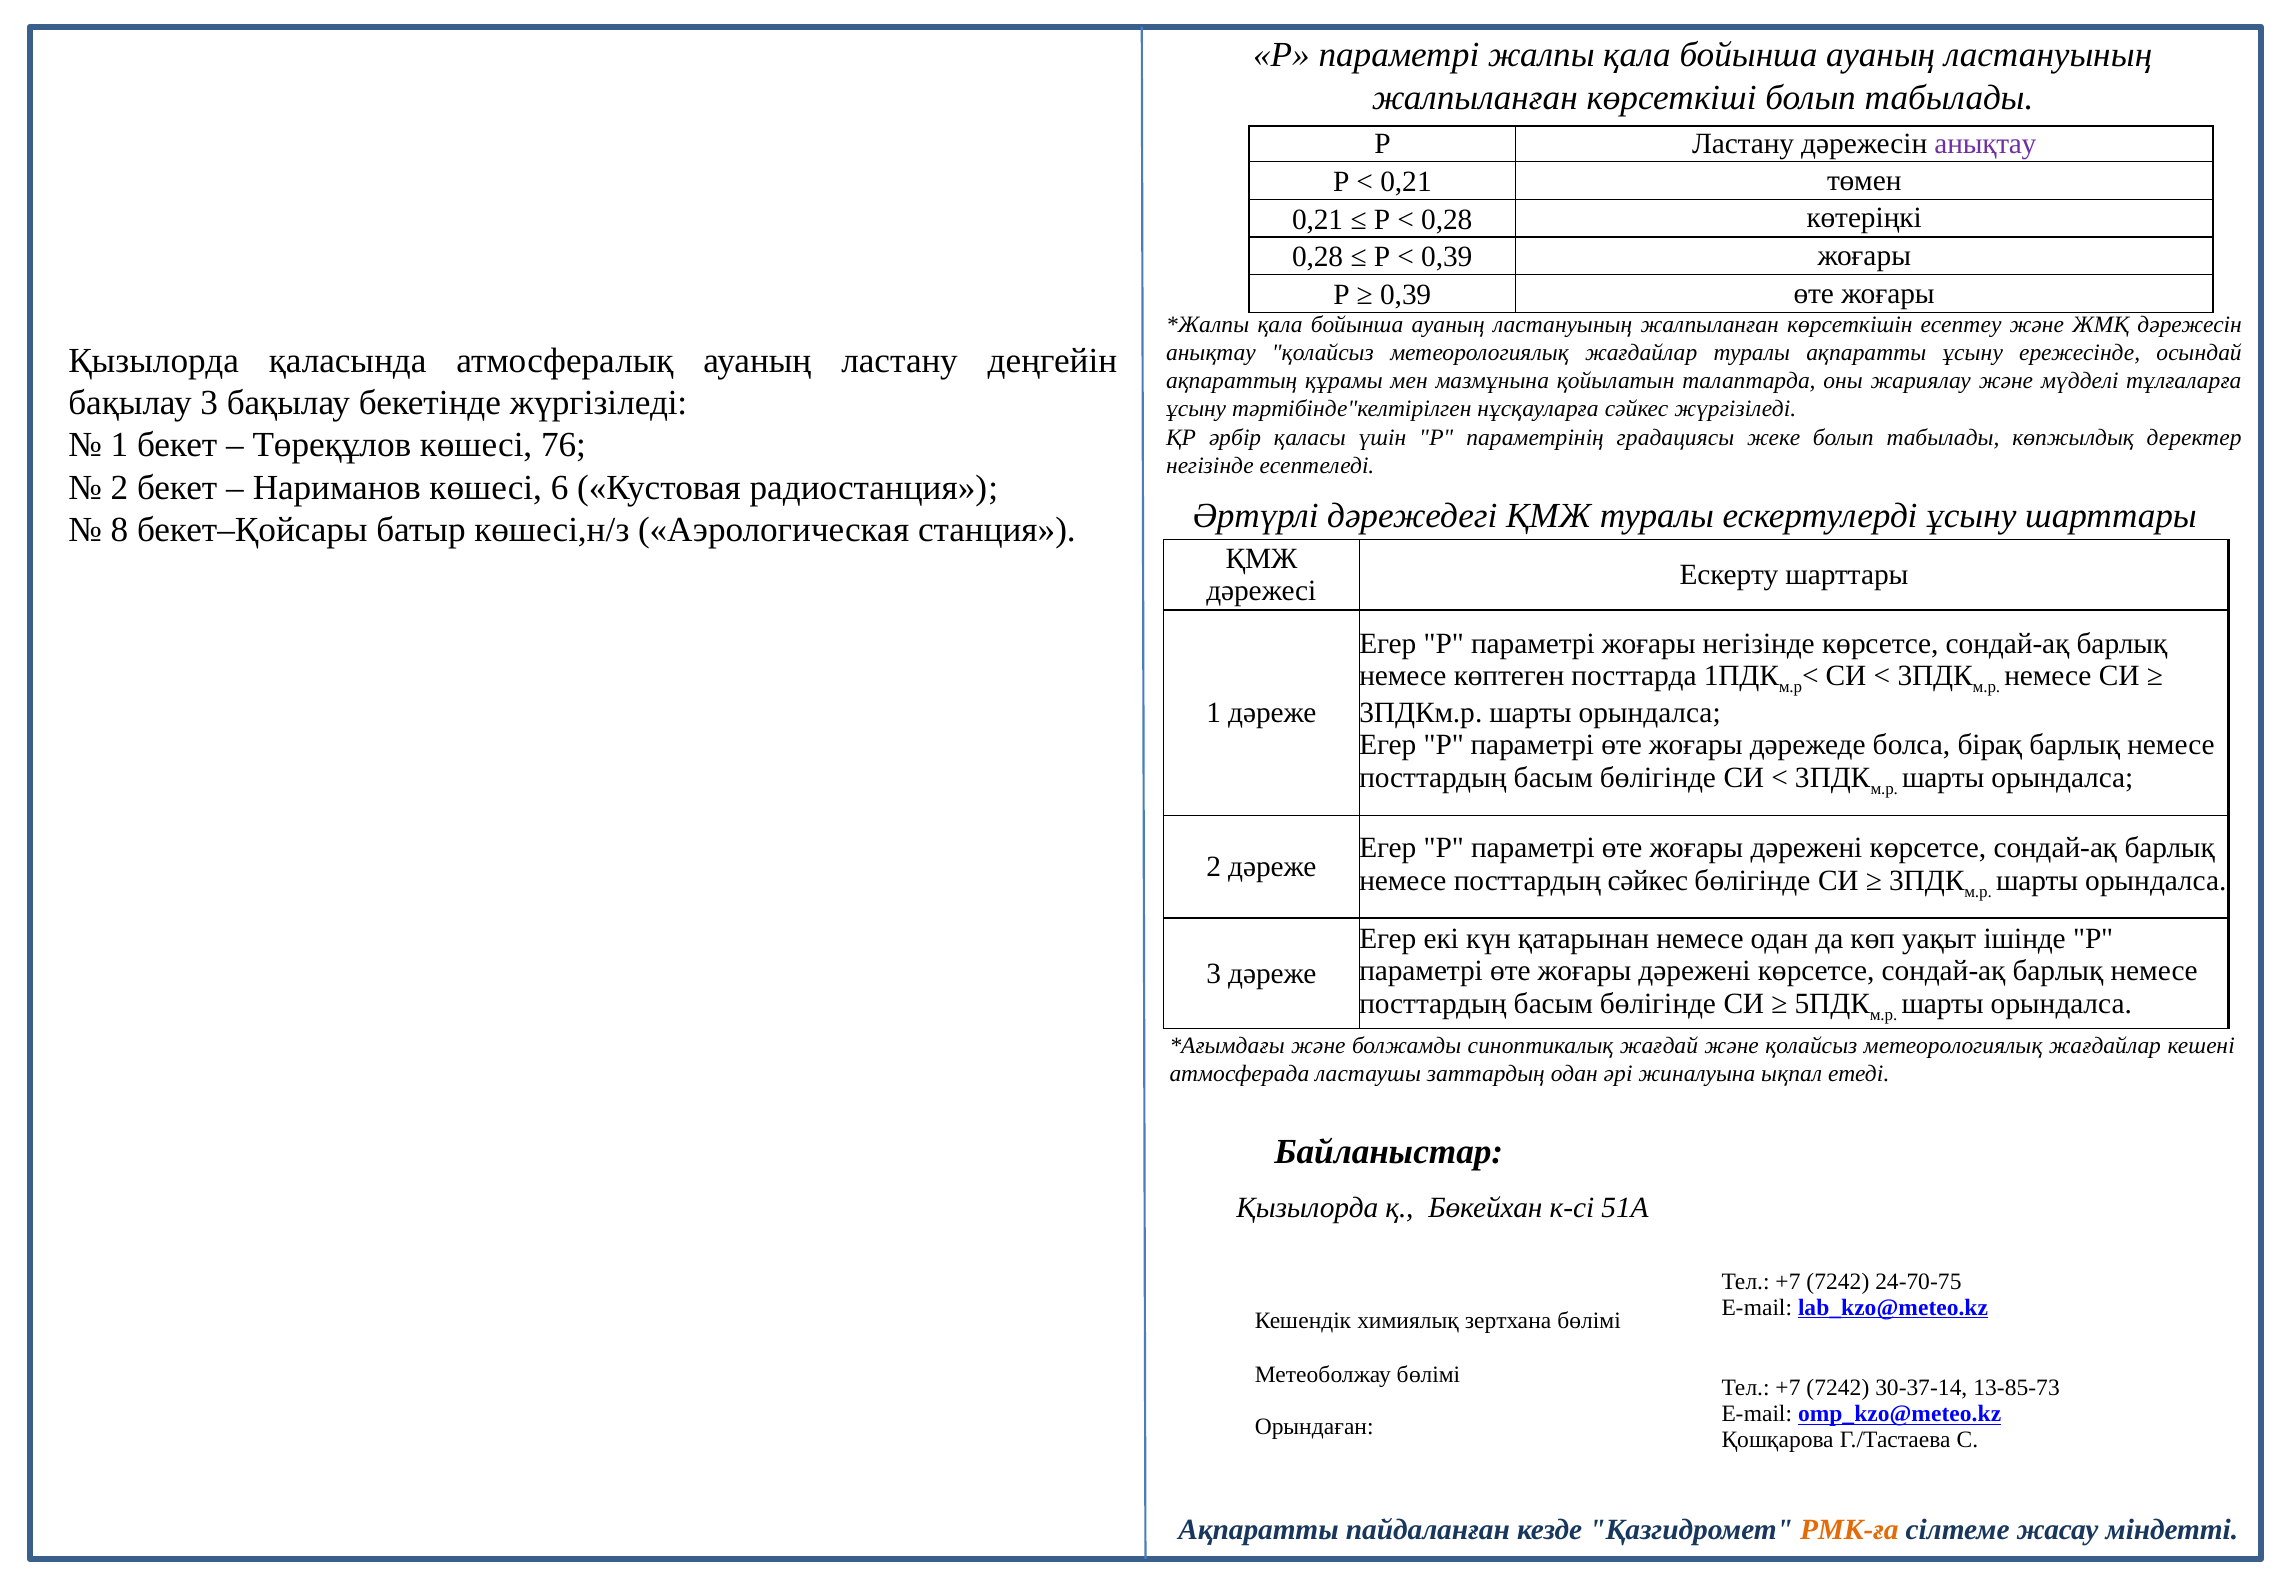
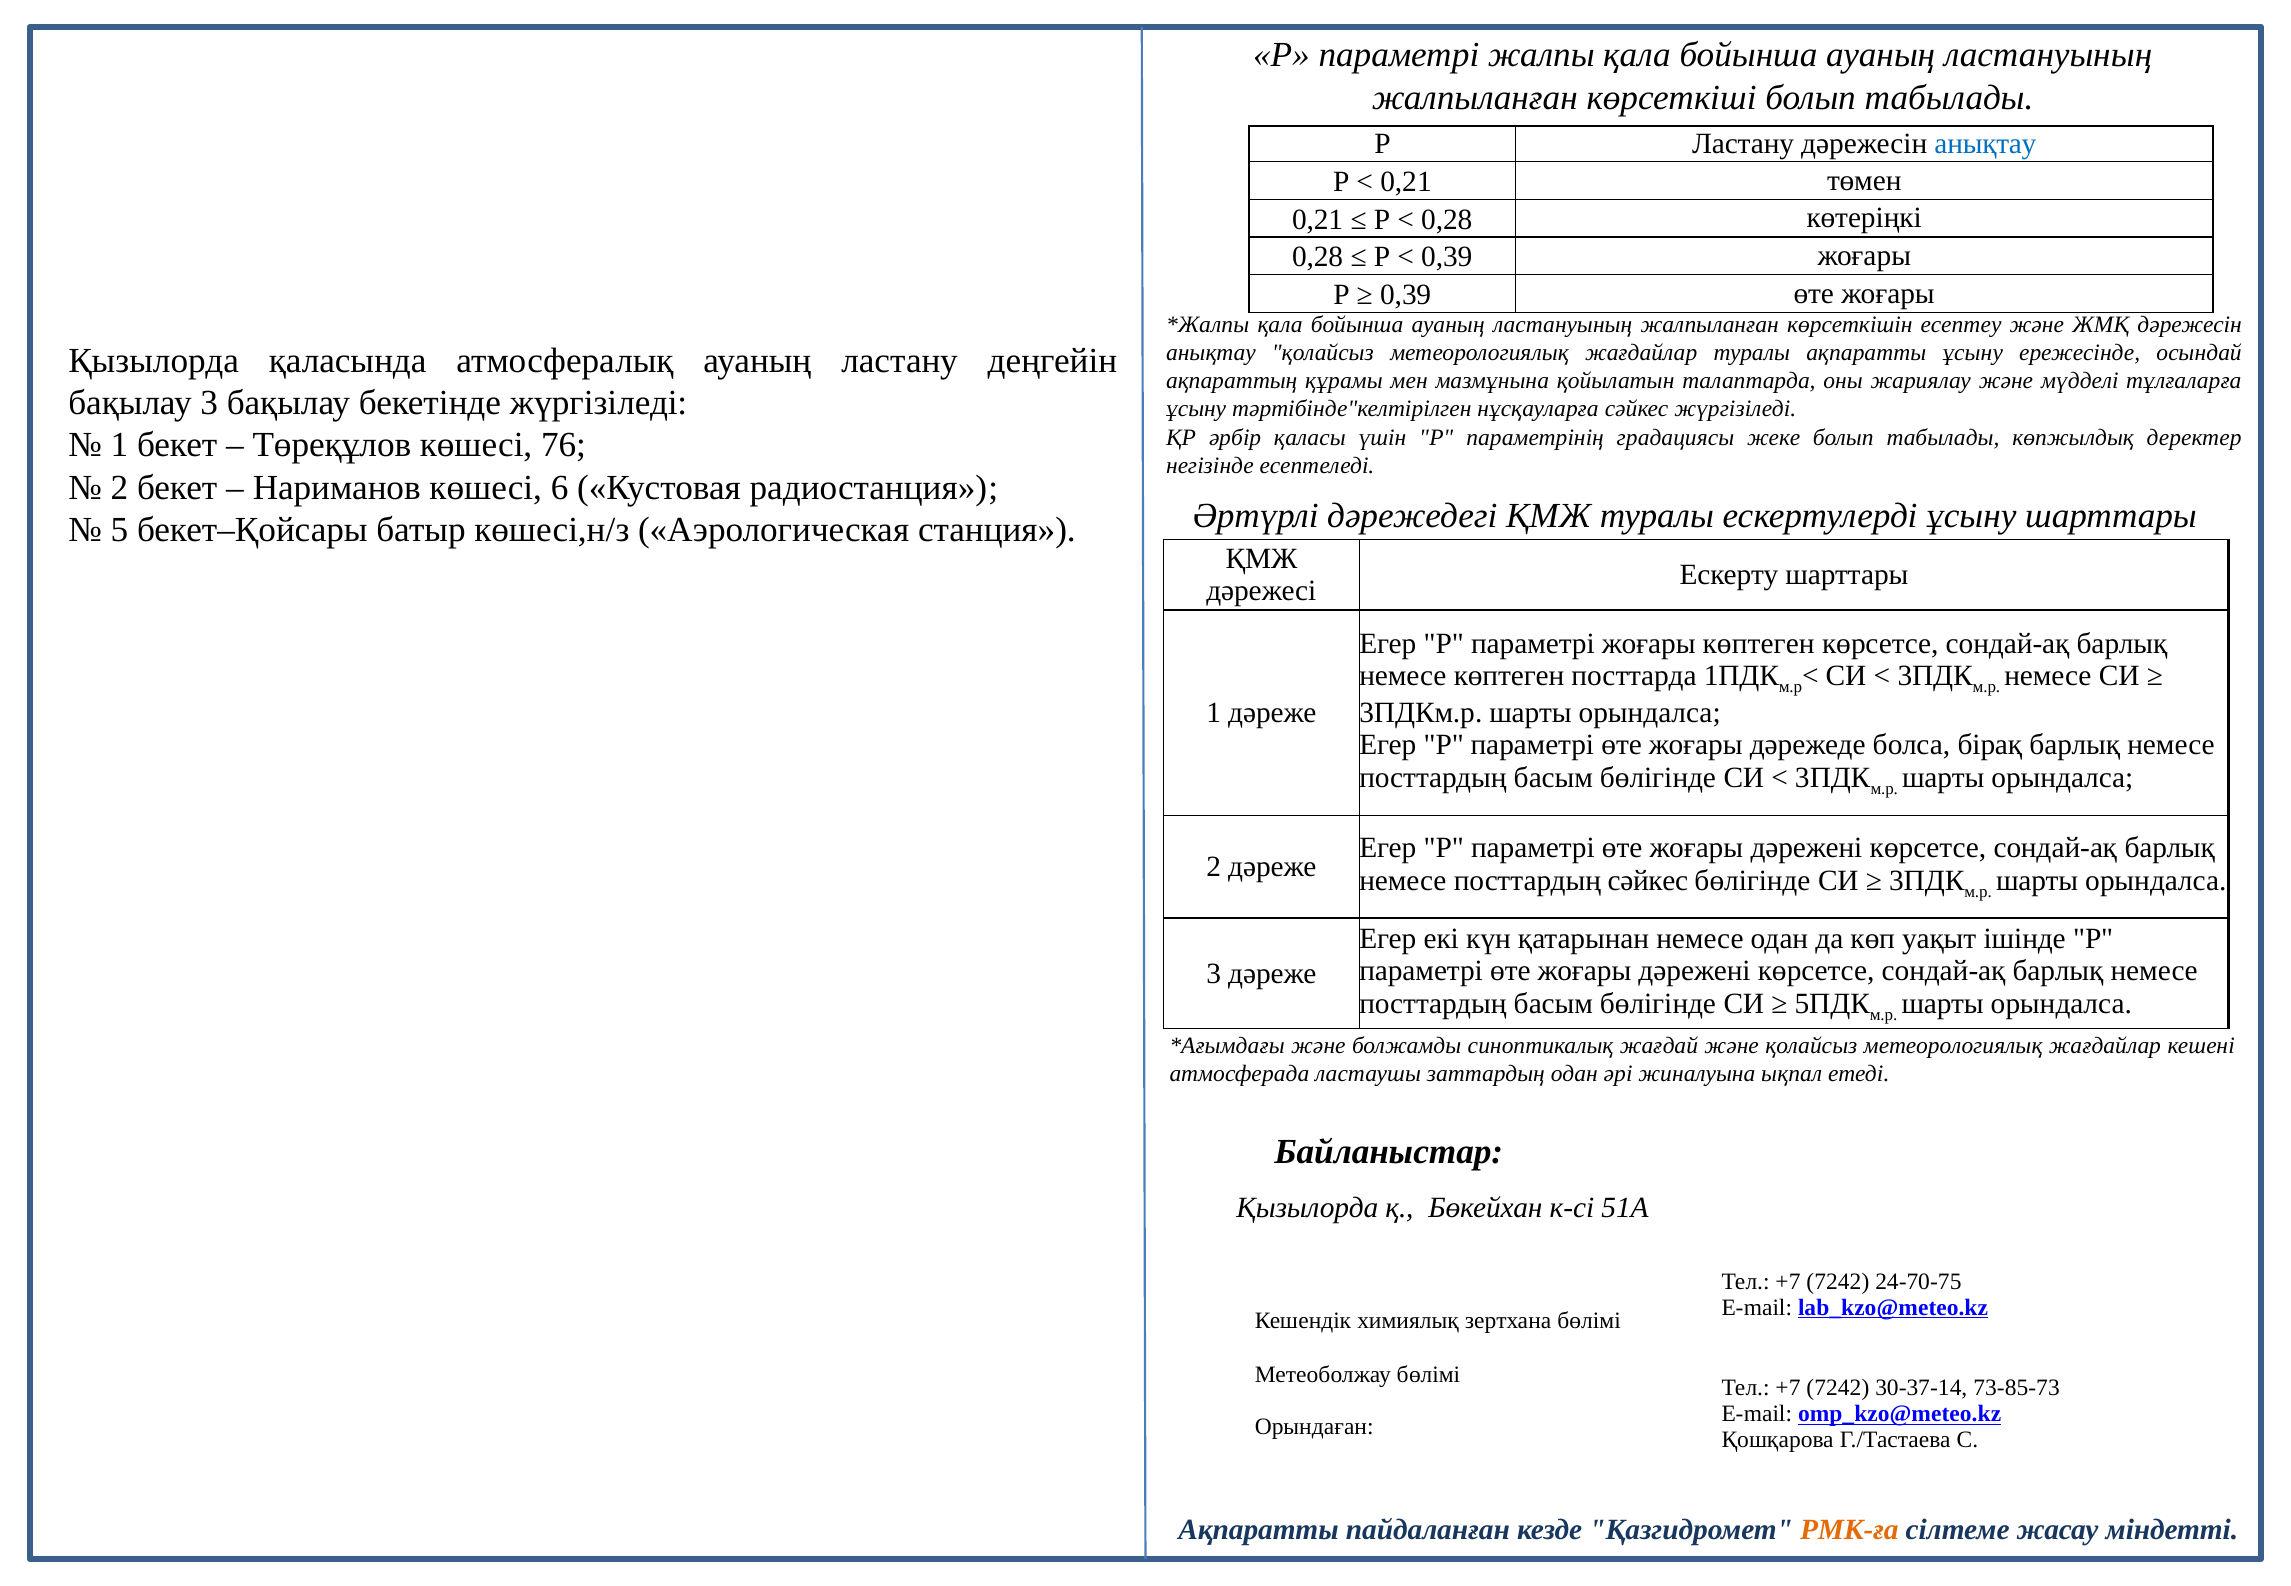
анықтау at (1985, 144) colour: purple -> blue
8: 8 -> 5
жоғары негізінде: негізінде -> көптеген
13-85-73: 13-85-73 -> 73-85-73
